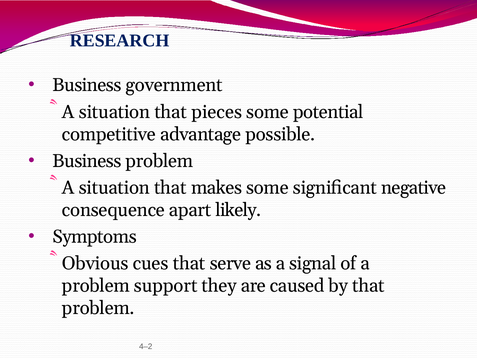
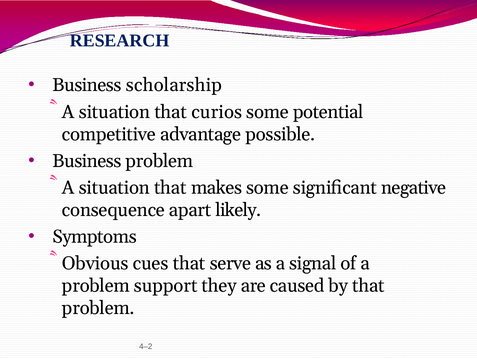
government: government -> scholarship
pieces: pieces -> curios
